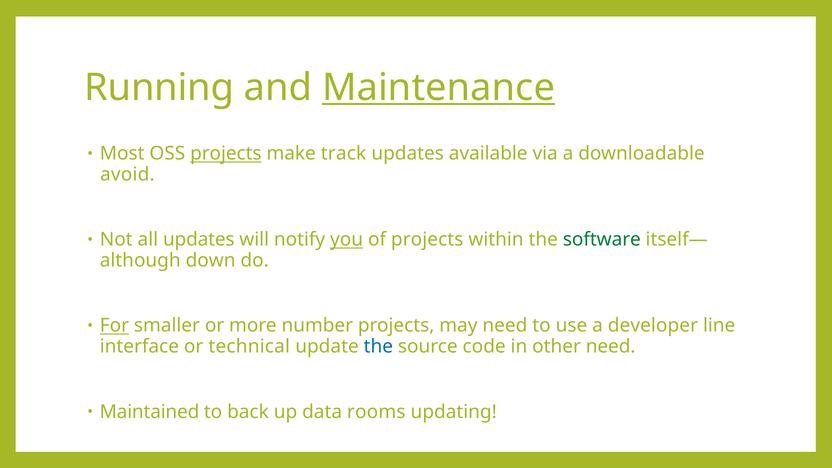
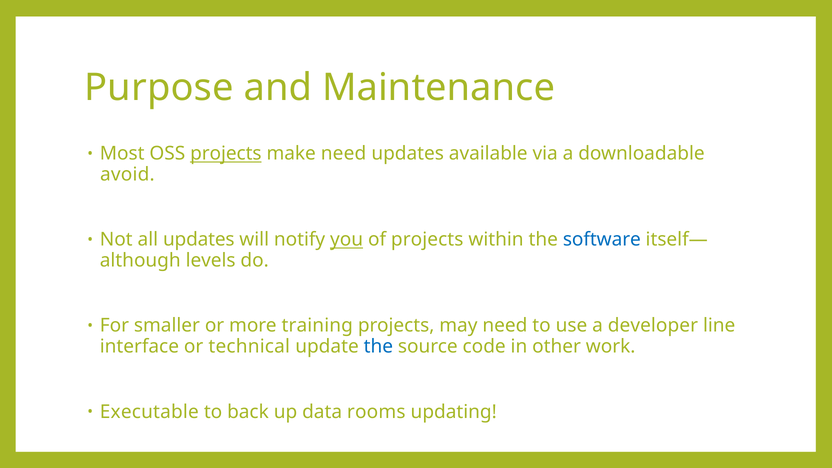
Running: Running -> Purpose
Maintenance underline: present -> none
make track: track -> need
software colour: green -> blue
down: down -> levels
For underline: present -> none
number: number -> training
other need: need -> work
Maintained: Maintained -> Executable
